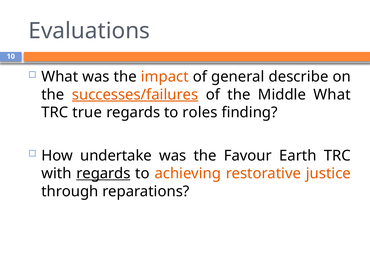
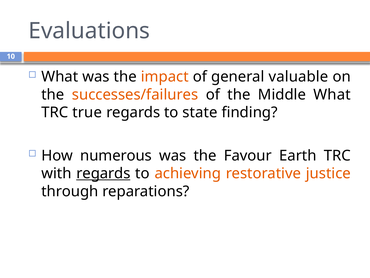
describe: describe -> valuable
successes/failures underline: present -> none
roles: roles -> state
undertake: undertake -> numerous
